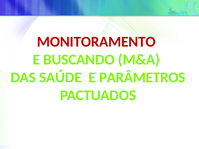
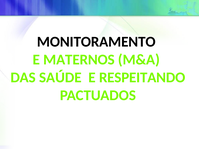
MONITORAMENTO colour: red -> black
BUSCANDO: BUSCANDO -> MATERNOS
PARÂMETROS: PARÂMETROS -> RESPEITANDO
